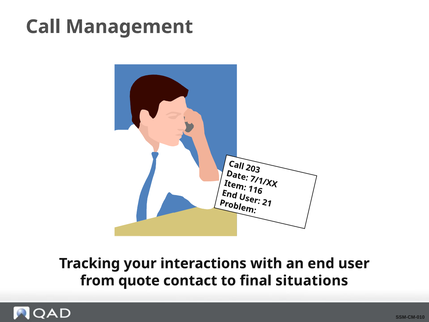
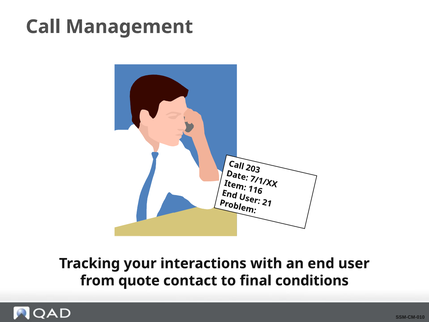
situations: situations -> conditions
